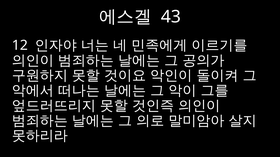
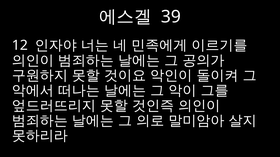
43: 43 -> 39
